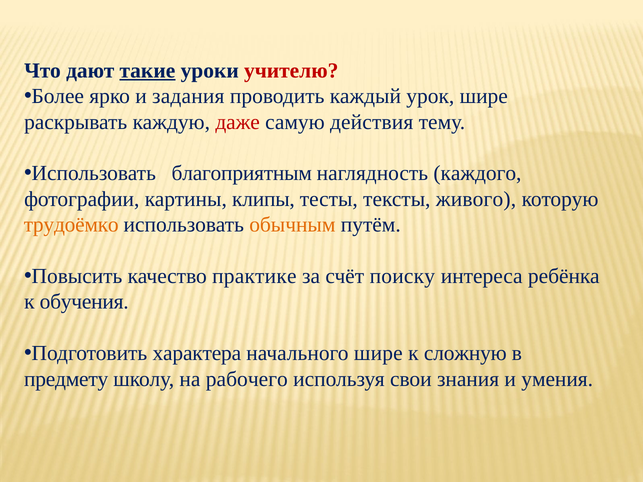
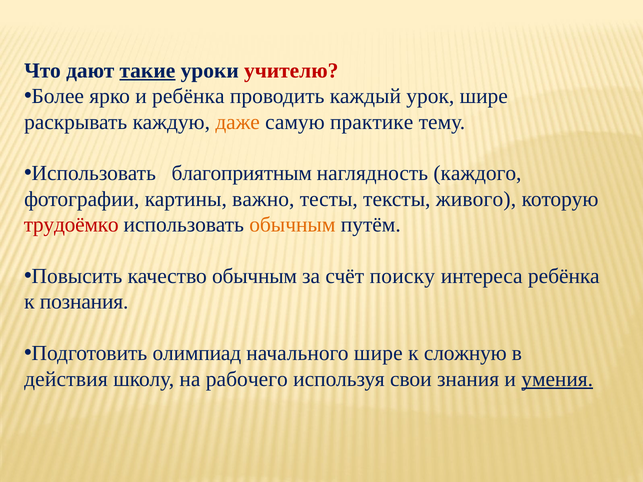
и задания: задания -> ребёнка
даже colour: red -> orange
действия: действия -> практике
клипы: клипы -> важно
трудоёмко colour: orange -> red
качество практике: практике -> обычным
обучения: обучения -> познания
характера: характера -> олимпиад
предмету: предмету -> действия
умения underline: none -> present
